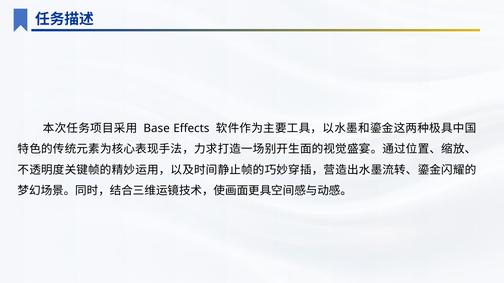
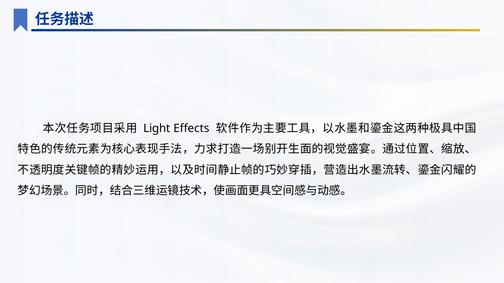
Base: Base -> Light
